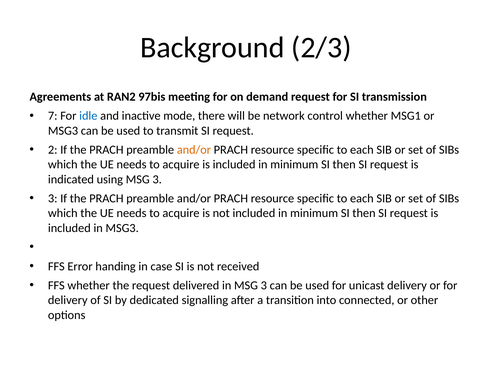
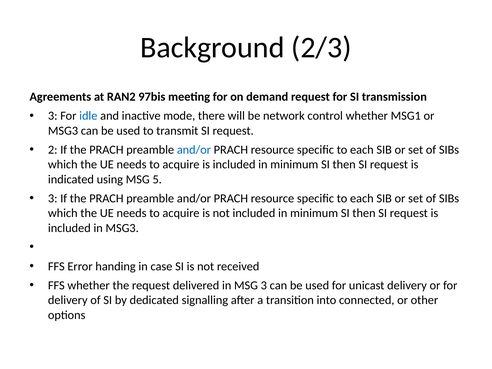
7 at (53, 116): 7 -> 3
and/or at (194, 150) colour: orange -> blue
using MSG 3: 3 -> 5
